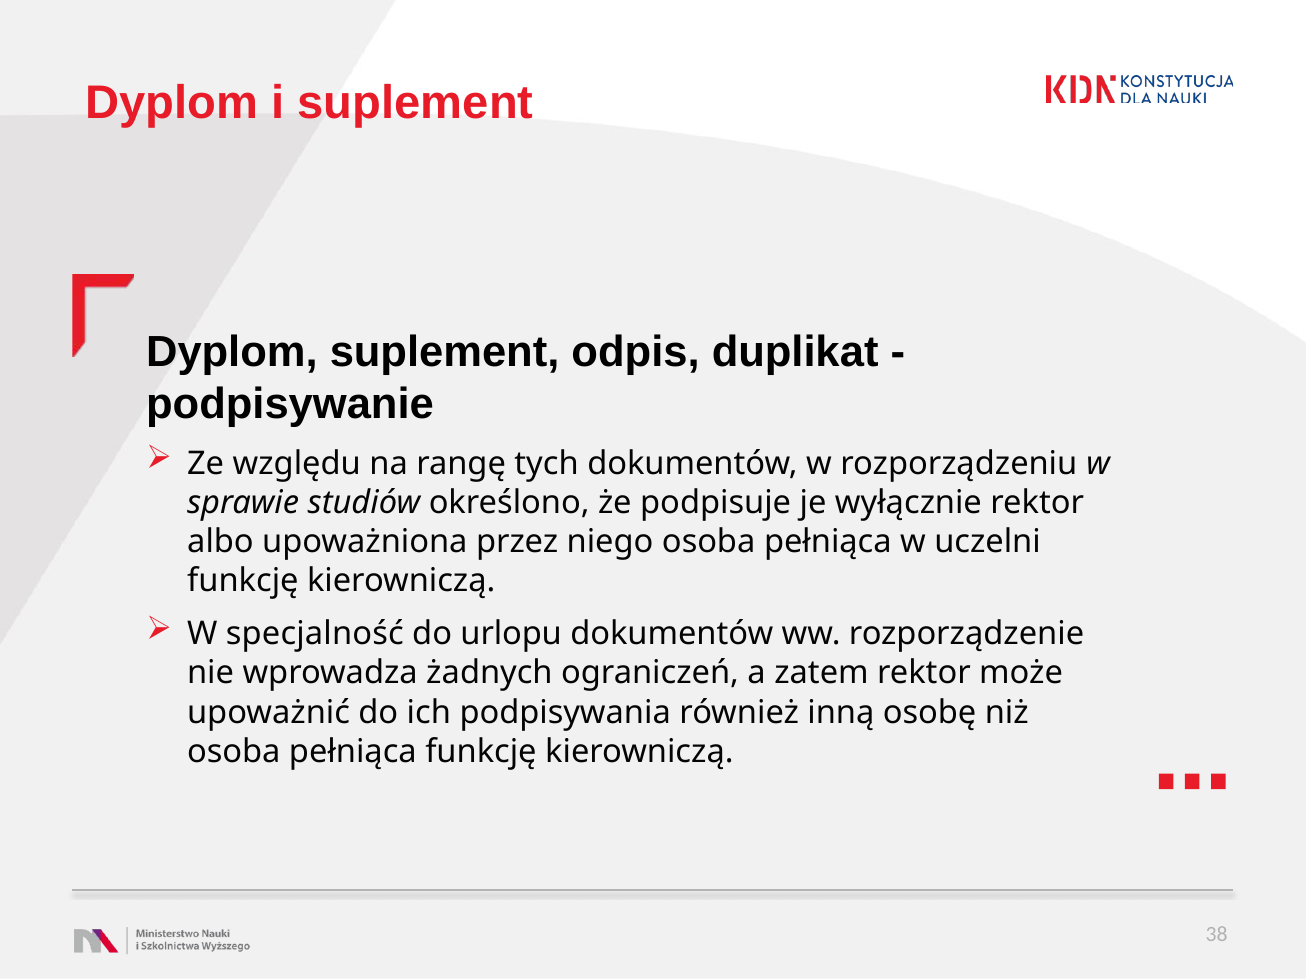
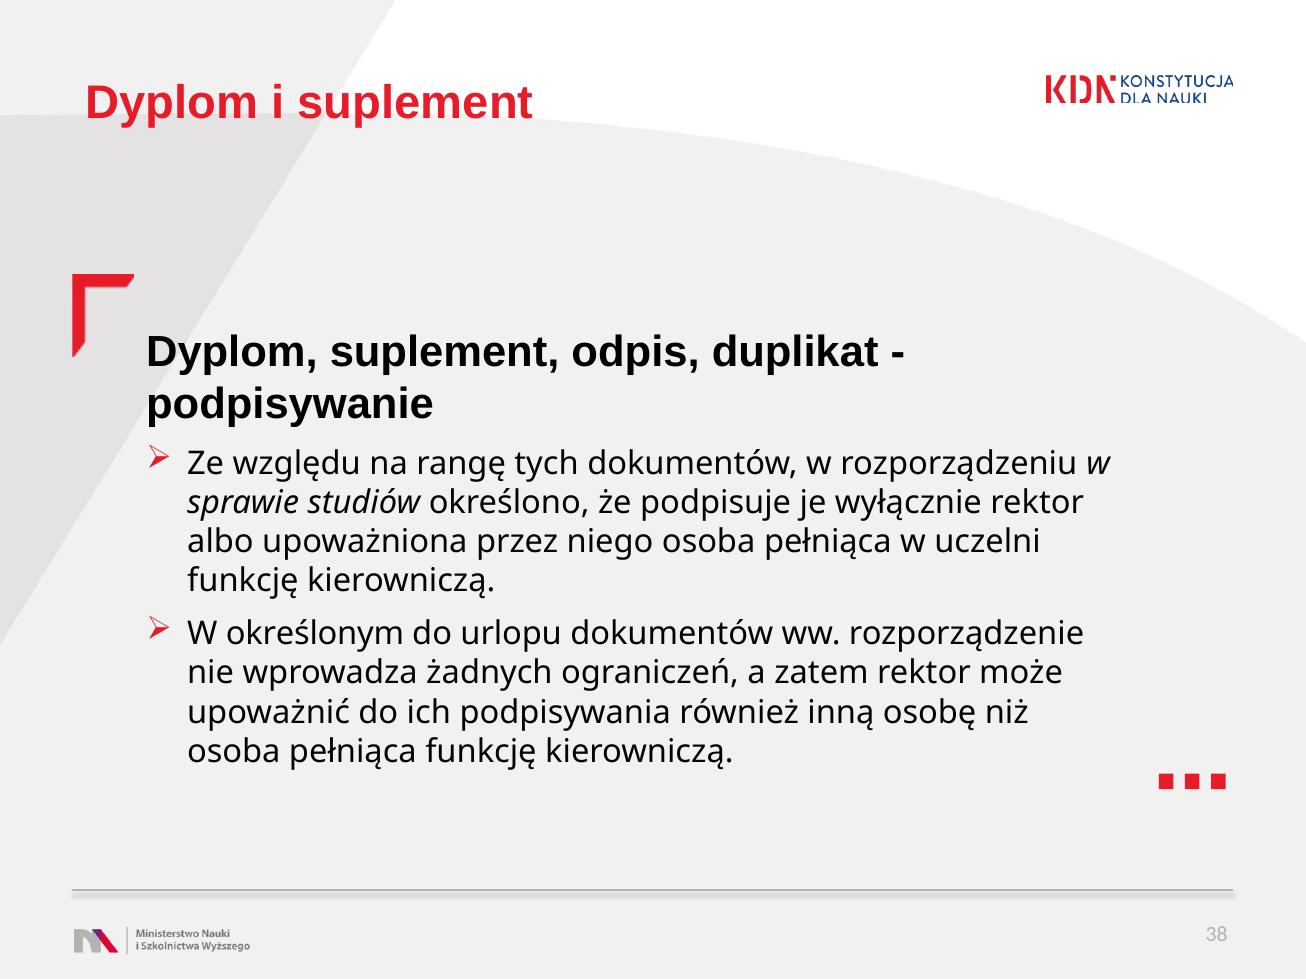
specjalność: specjalność -> określonym
